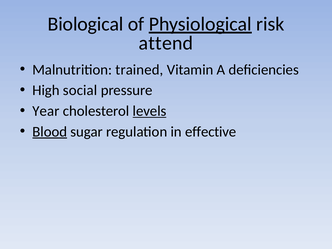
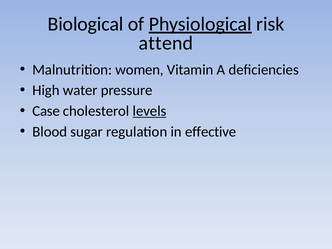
trained: trained -> women
social: social -> water
Year: Year -> Case
Blood underline: present -> none
